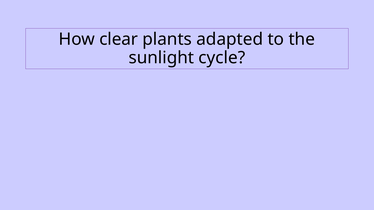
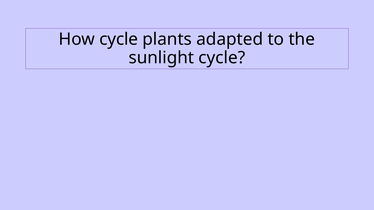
How clear: clear -> cycle
